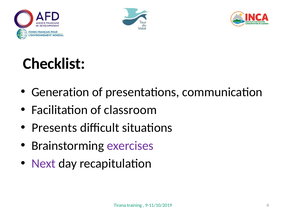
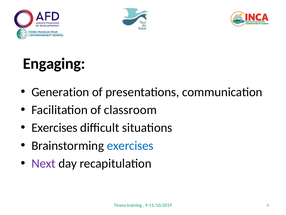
Checklist: Checklist -> Engaging
Presents at (54, 127): Presents -> Exercises
exercises at (130, 145) colour: purple -> blue
